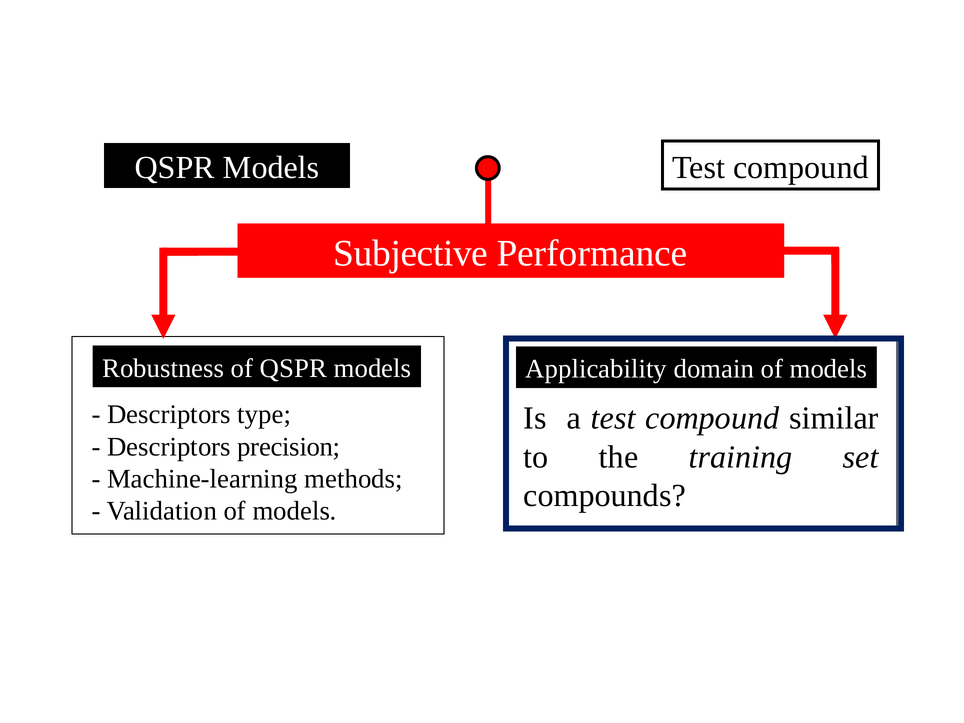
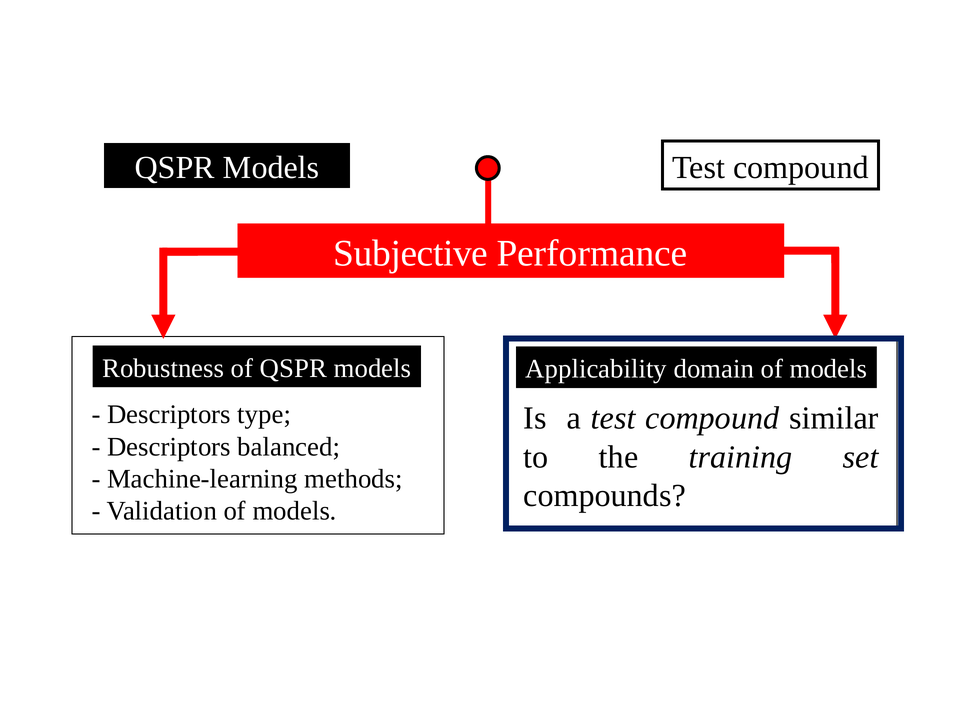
precision: precision -> balanced
